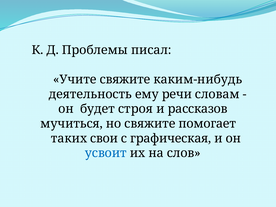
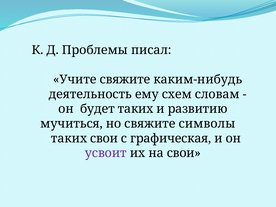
речи: речи -> схем
будет строя: строя -> таких
рассказов: рассказов -> развитию
помогает: помогает -> символы
усвоит colour: blue -> purple
на слов: слов -> свои
